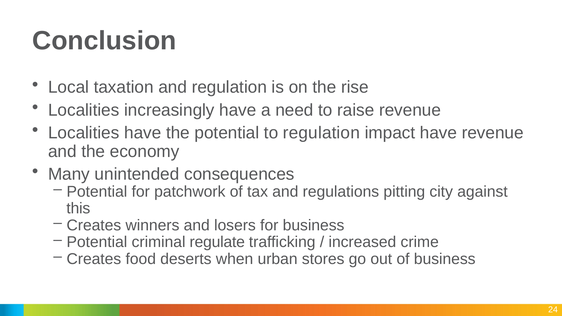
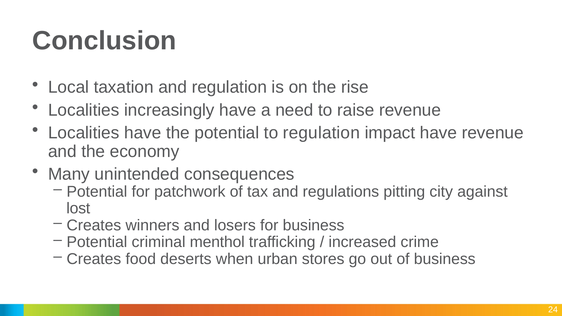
this: this -> lost
regulate: regulate -> menthol
